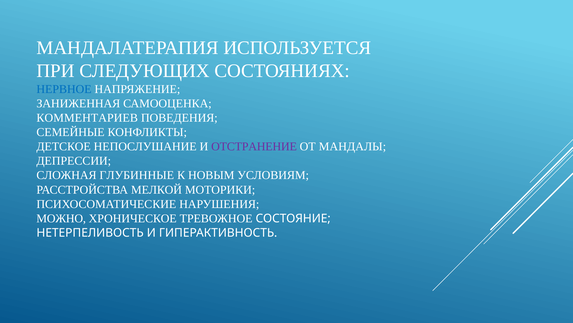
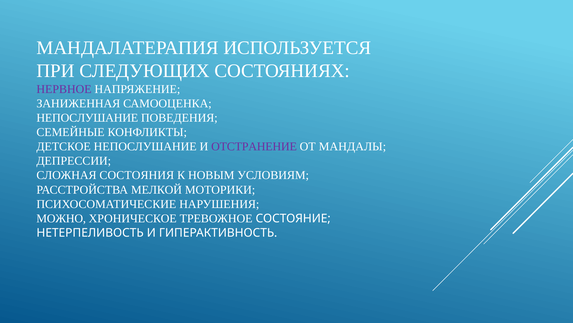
НЕРВНОЕ colour: blue -> purple
КОММЕНТАРИЕВ at (87, 118): КОММЕНТАРИЕВ -> НЕПОСЛУШАНИЕ
ГЛУБИННЫЕ: ГЛУБИННЫЕ -> СОСТОЯНИЯ
